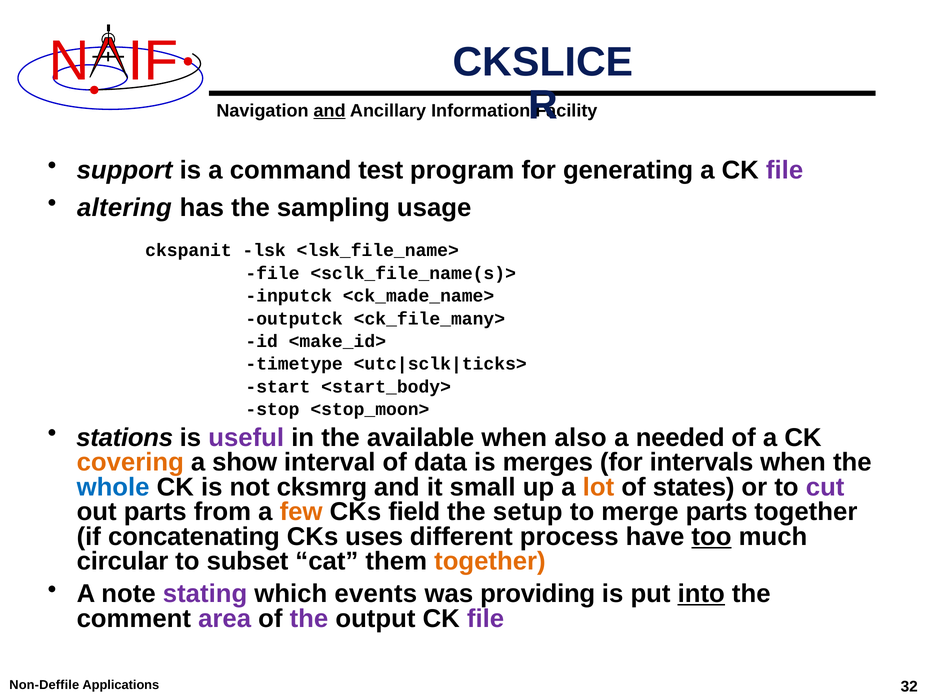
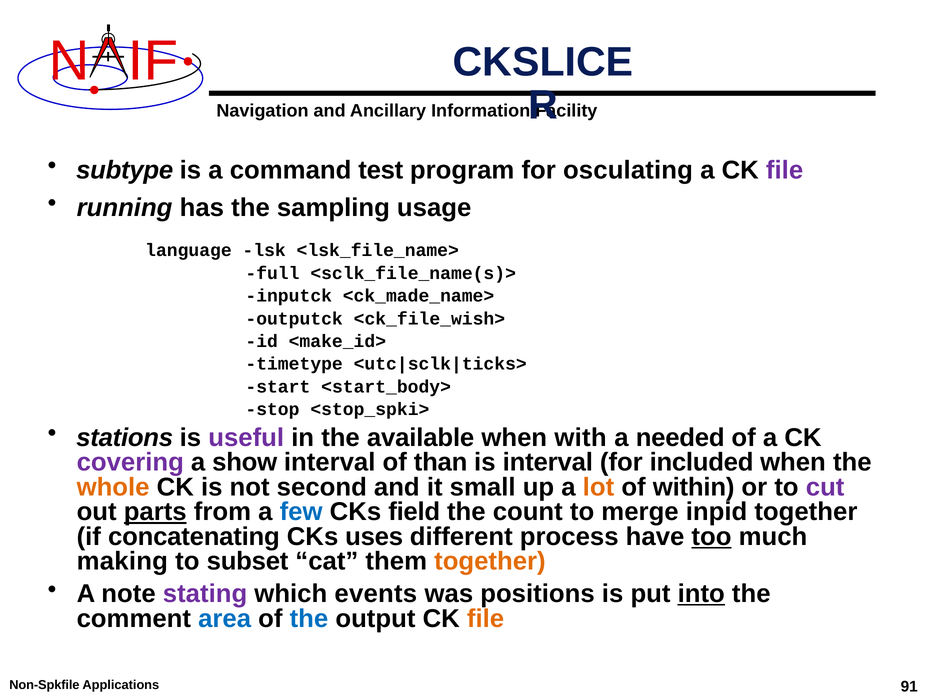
and at (330, 111) underline: present -> none
support: support -> subtype
generating: generating -> osculating
altering: altering -> running
ckspanit: ckspanit -> language
file at (272, 273): file -> full
<ck_file_many>: <ck_file_many> -> <ck_file_wish>
<stop_moon>: <stop_moon> -> <stop_spki>
also: also -> with
covering colour: orange -> purple
data: data -> than
is merges: merges -> interval
intervals: intervals -> included
whole colour: blue -> orange
cksmrg: cksmrg -> second
states: states -> within
parts at (155, 512) underline: none -> present
few colour: orange -> blue
setup: setup -> count
merge parts: parts -> inpid
circular: circular -> making
providing: providing -> positions
area colour: purple -> blue
the at (309, 618) colour: purple -> blue
file at (486, 618) colour: purple -> orange
Non-Deffile: Non-Deffile -> Non-Spkfile
32: 32 -> 91
